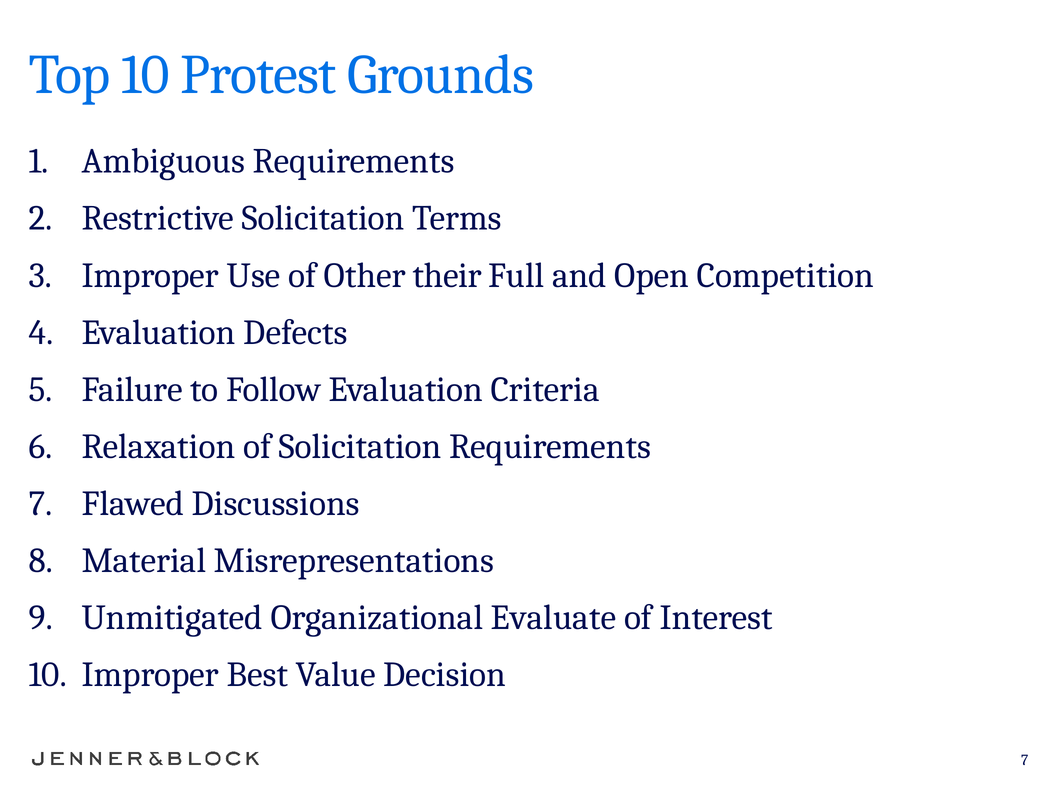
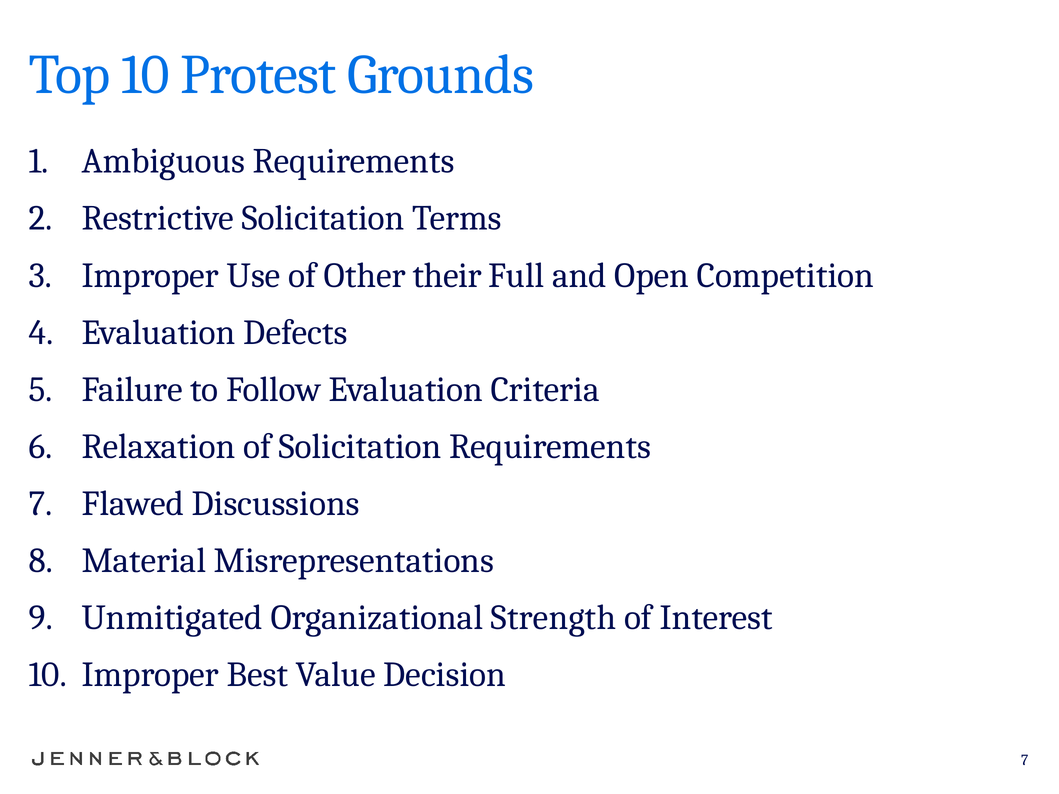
Evaluate: Evaluate -> Strength
